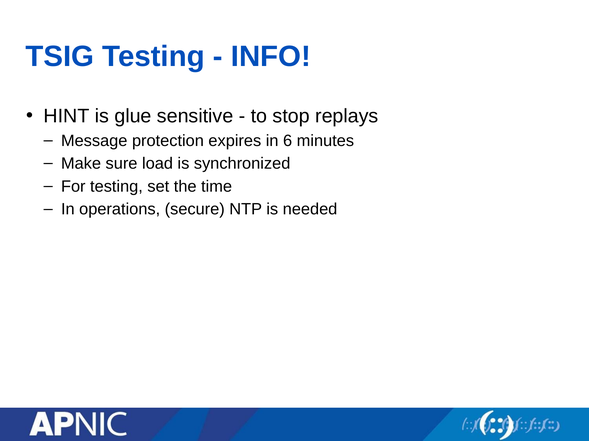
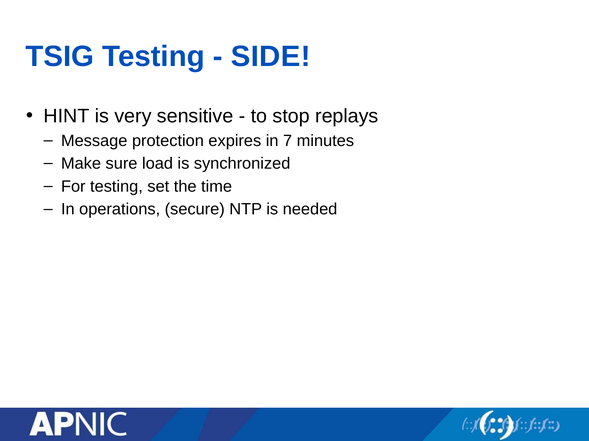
INFO: INFO -> SIDE
glue: glue -> very
6: 6 -> 7
